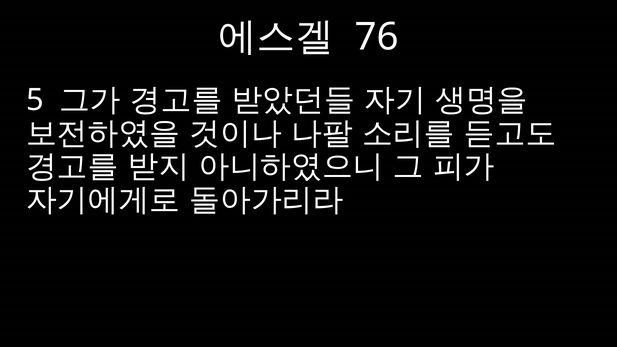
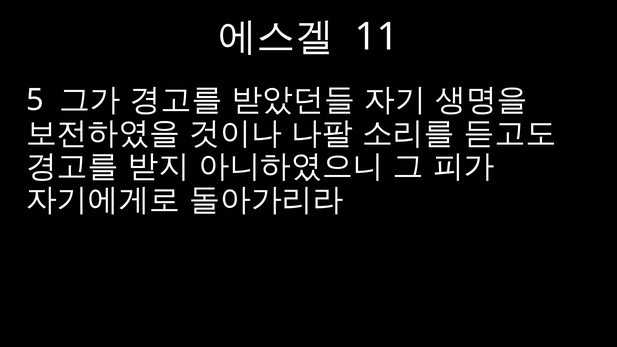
76: 76 -> 11
